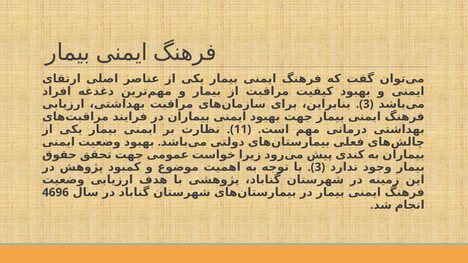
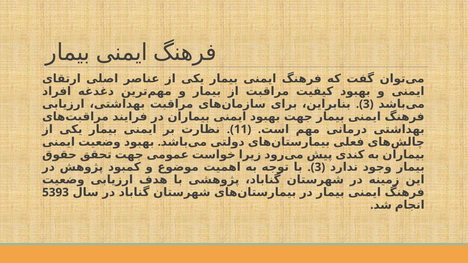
4696: 4696 -> 5393
